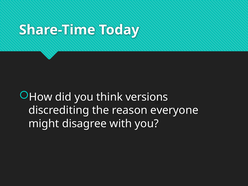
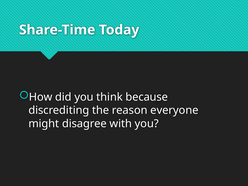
versions: versions -> because
